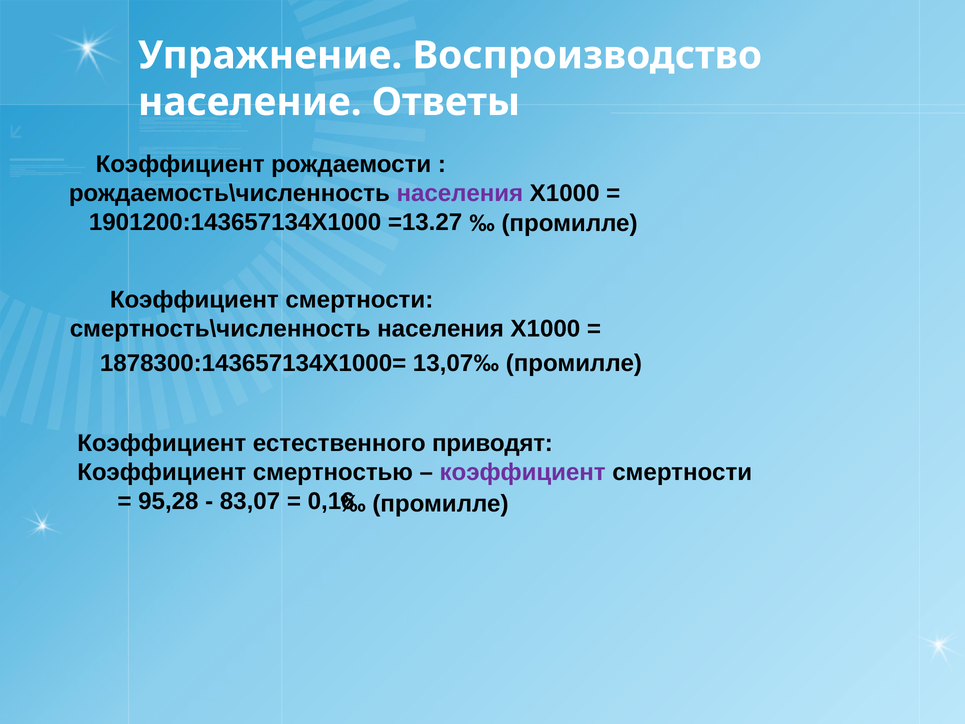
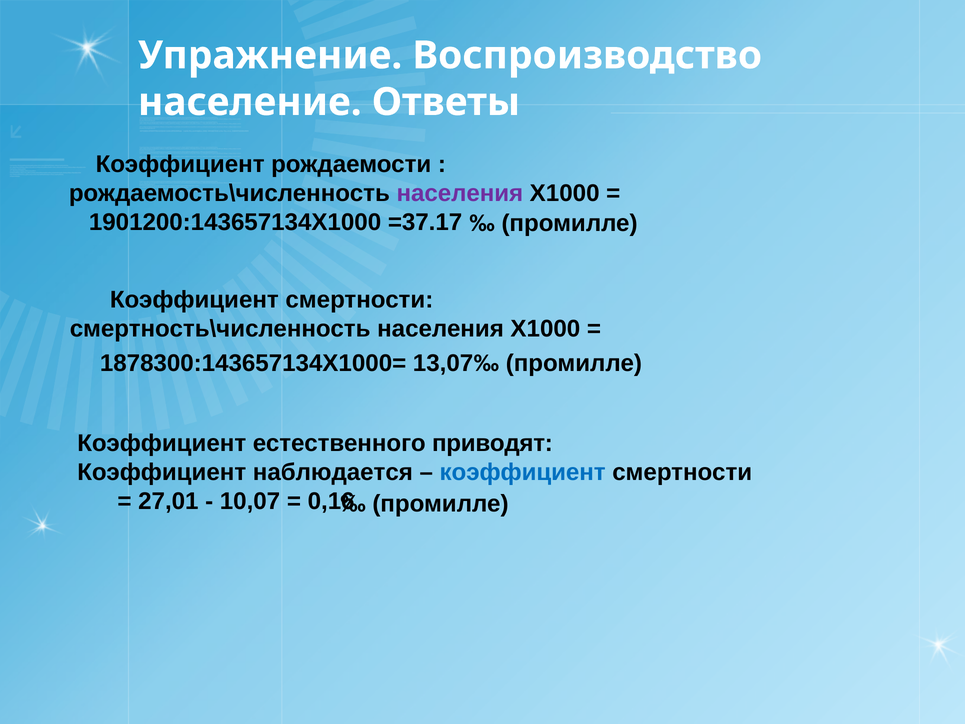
=13.27: =13.27 -> =37.17
смертностью: смертностью -> наблюдается
коэффициент at (523, 472) colour: purple -> blue
95,28: 95,28 -> 27,01
83,07: 83,07 -> 10,07
